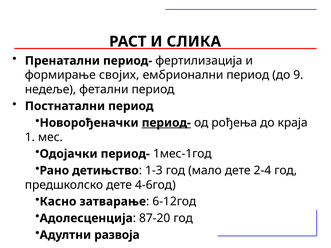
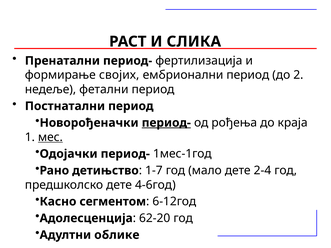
9: 9 -> 2
мес underline: none -> present
1-3: 1-3 -> 1-7
затварање: затварање -> сегментом
87-20: 87-20 -> 62-20
развоја: развоја -> облике
